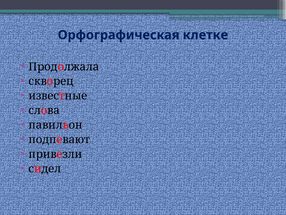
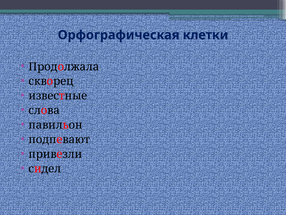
клетке: клетке -> клетки
